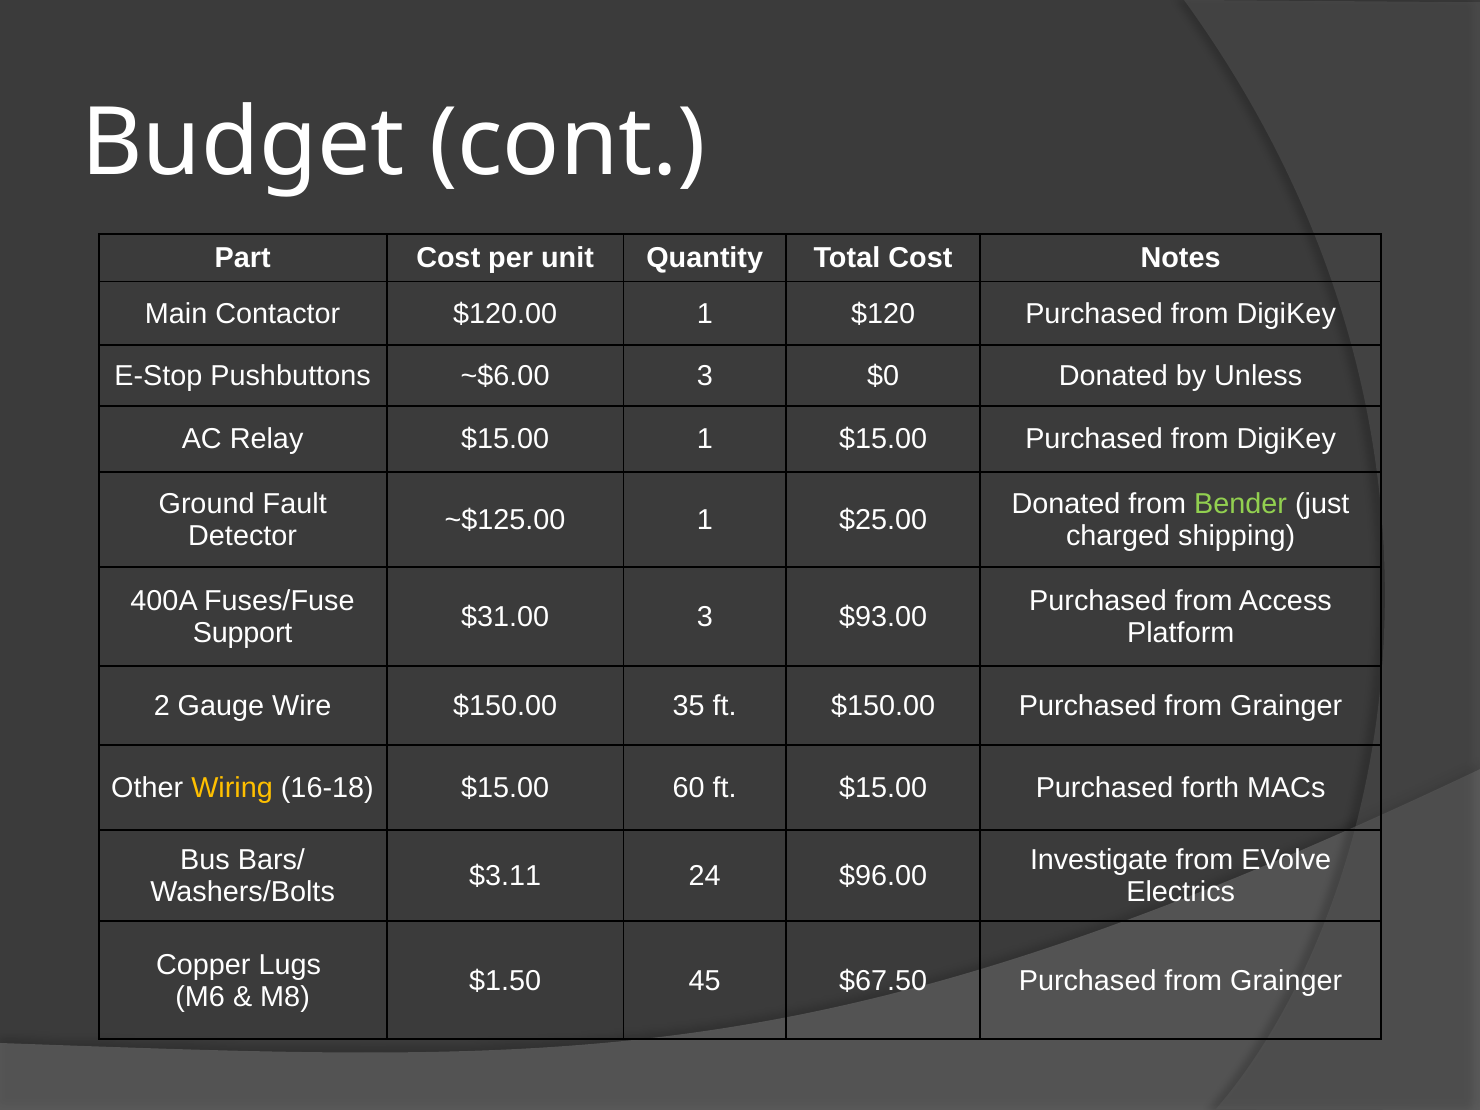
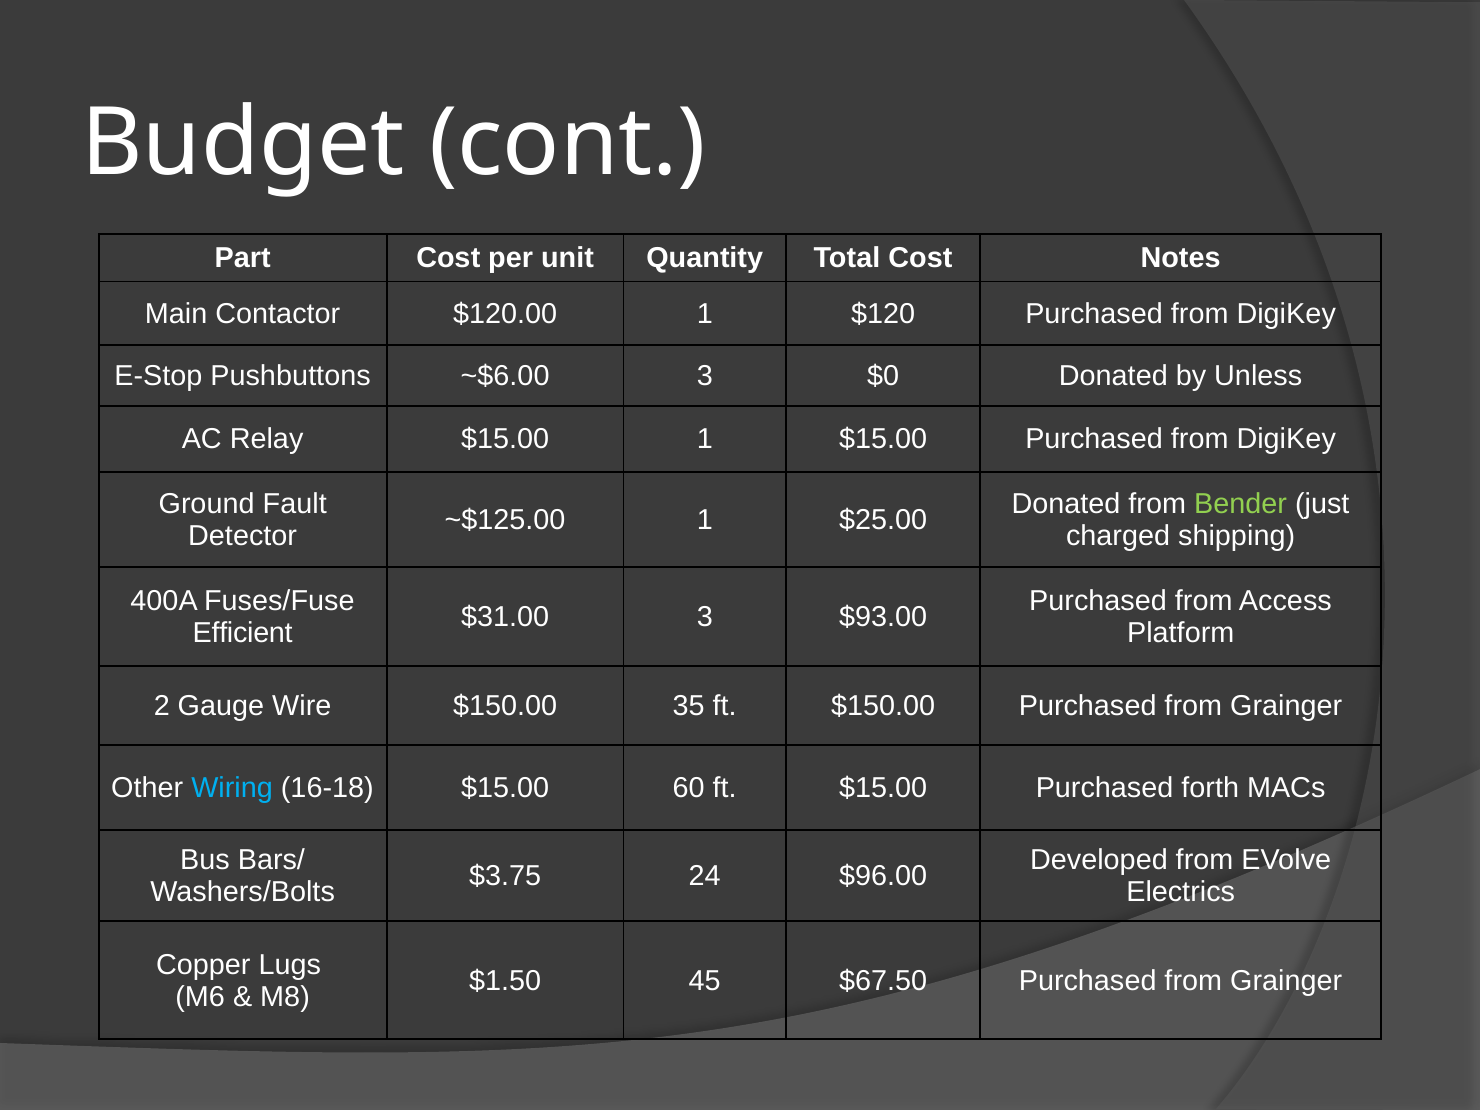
Support: Support -> Efficient
Wiring colour: yellow -> light blue
Investigate: Investigate -> Developed
$3.11: $3.11 -> $3.75
